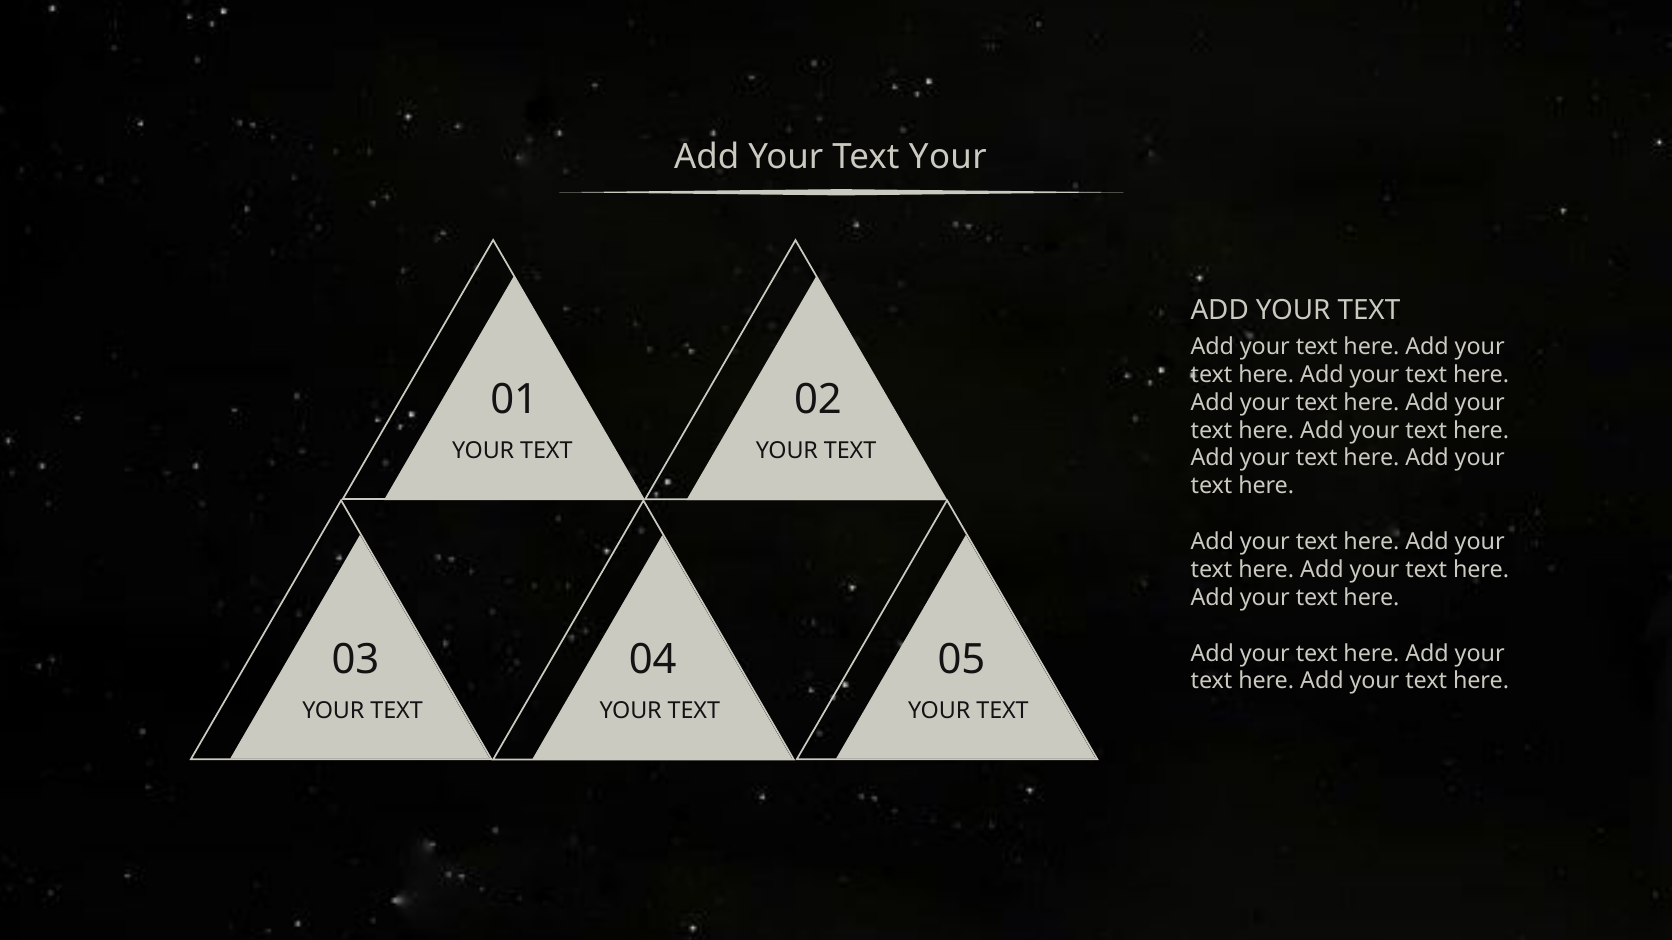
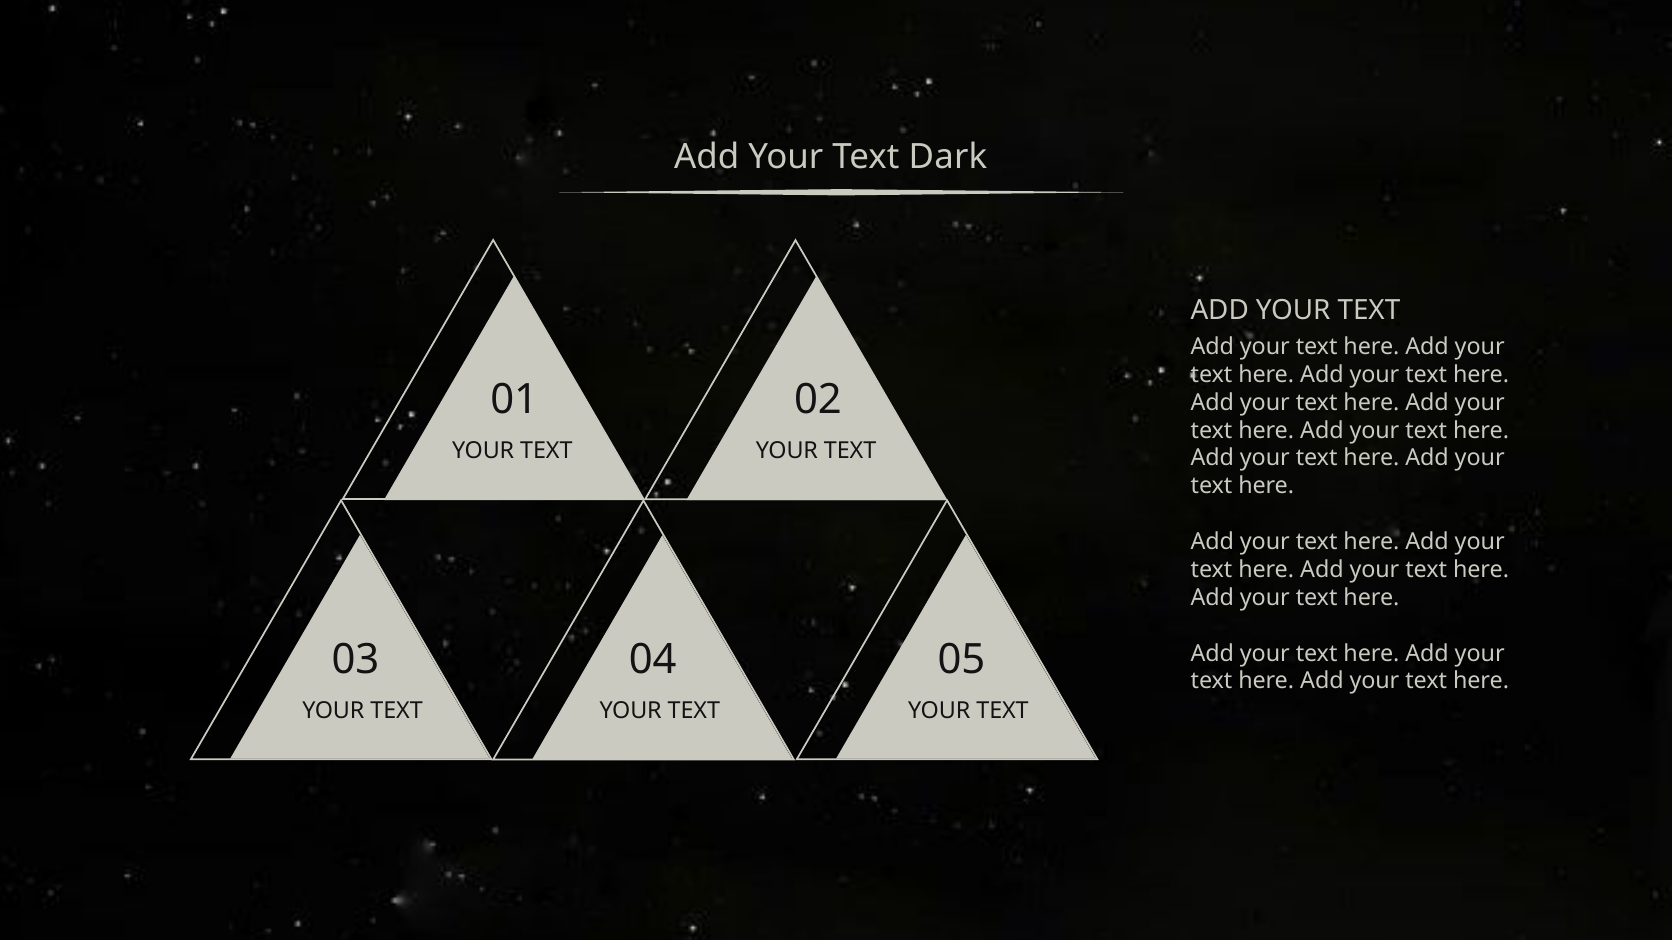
Text Your: Your -> Dark
